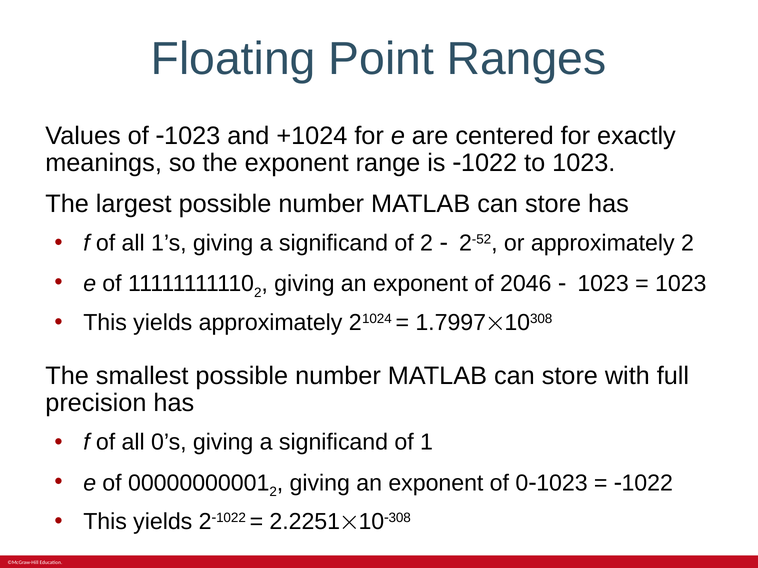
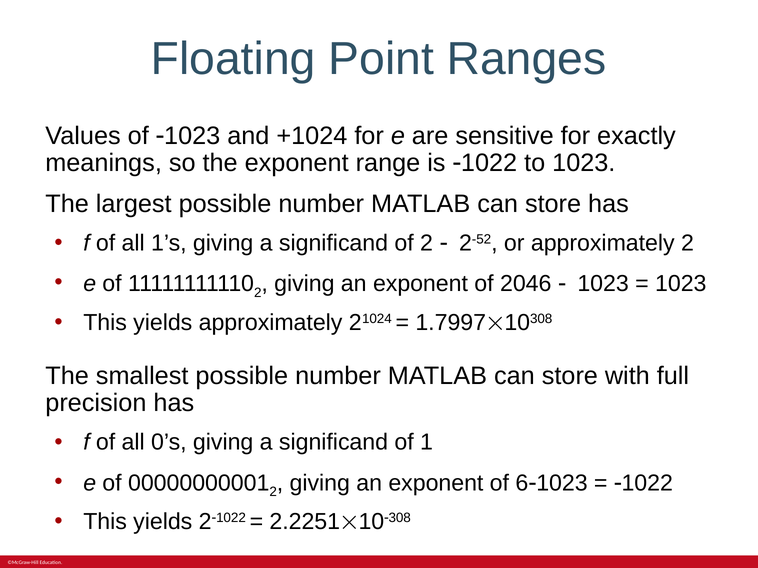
centered: centered -> sensitive
0: 0 -> 6
